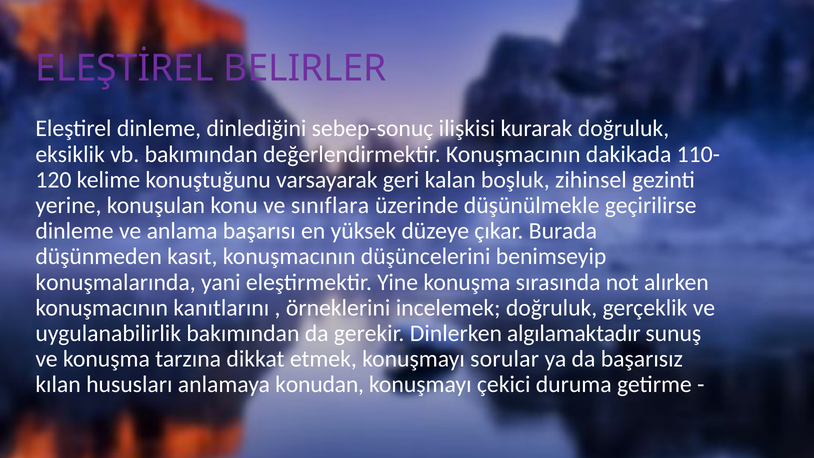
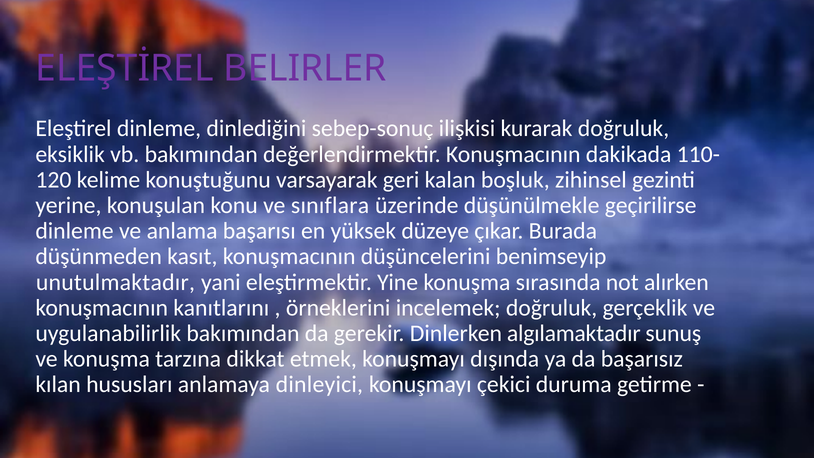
konuşmalarında: konuşmalarında -> unutulmaktadır
sorular: sorular -> dışında
konudan: konudan -> dinleyici
